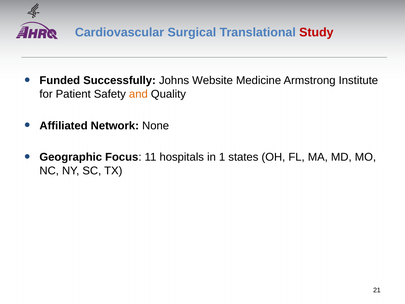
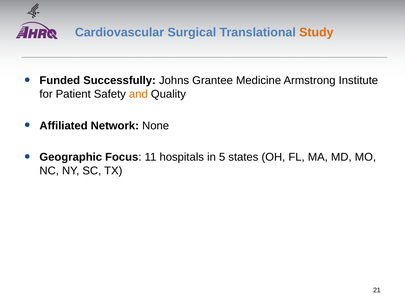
Study colour: red -> orange
Website: Website -> Grantee
1: 1 -> 5
